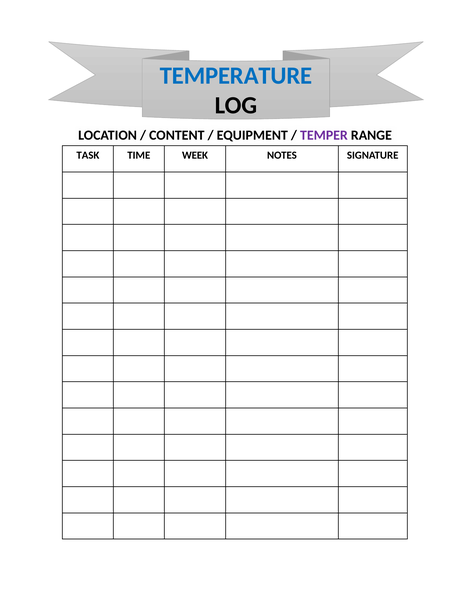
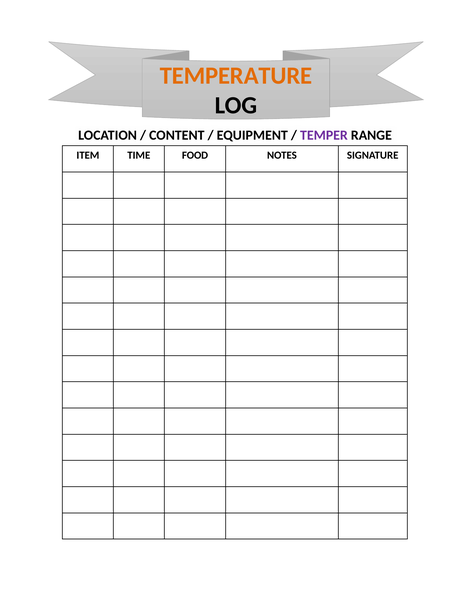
TEMPERATURE colour: blue -> orange
TASK: TASK -> ITEM
WEEK: WEEK -> FOOD
